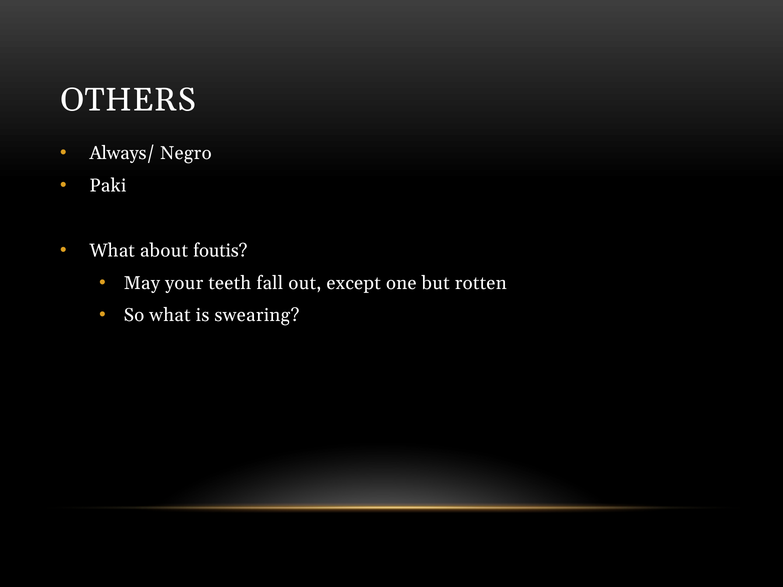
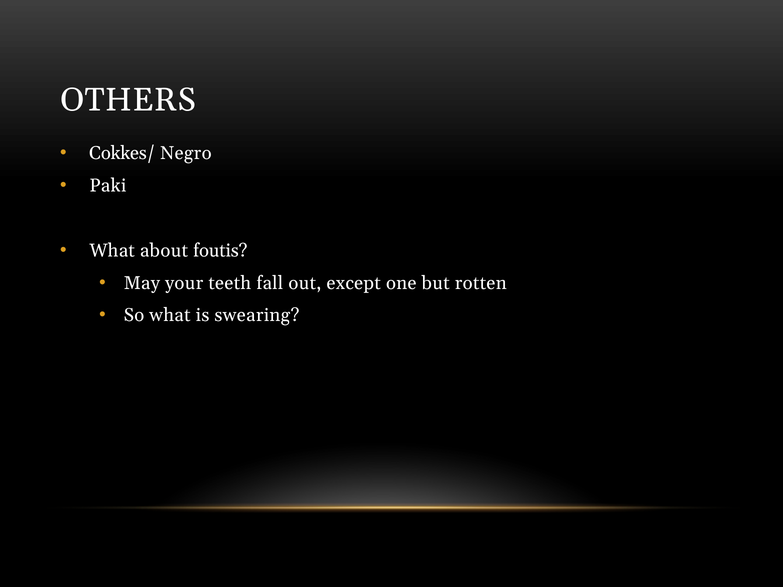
Always/: Always/ -> Cokkes/
